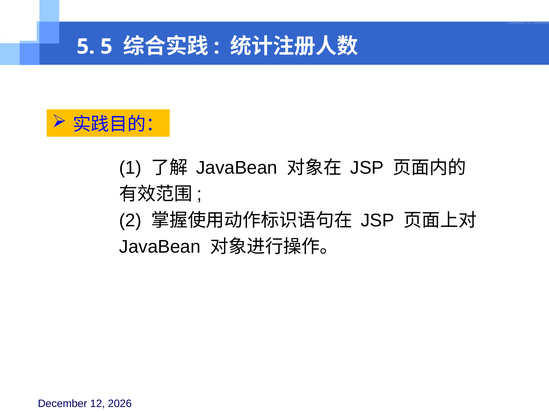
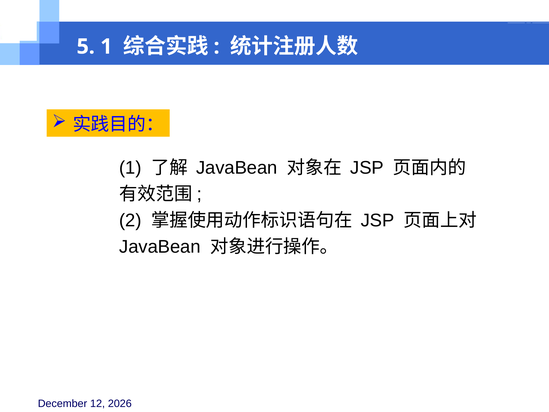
5 5: 5 -> 1
